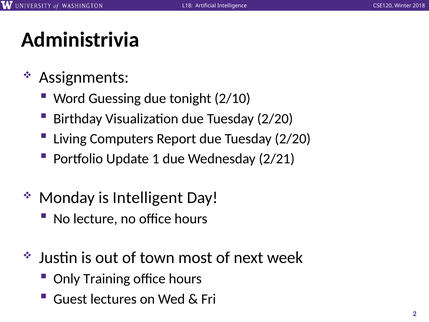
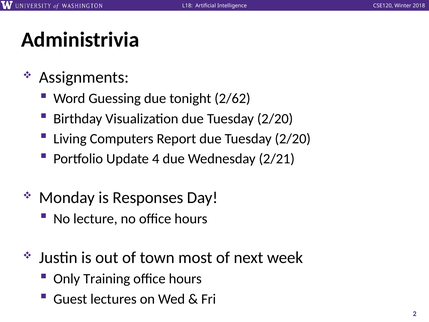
2/10: 2/10 -> 2/62
1: 1 -> 4
Intelligent: Intelligent -> Responses
